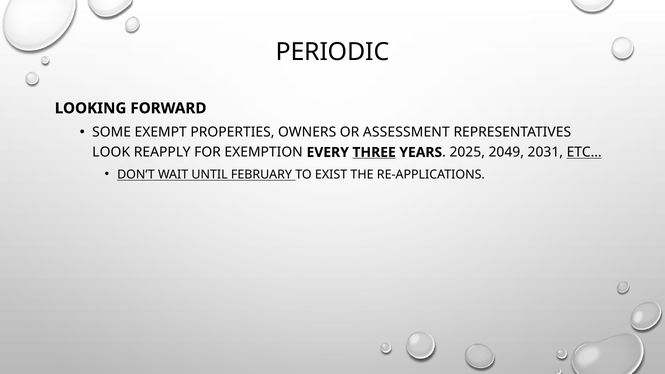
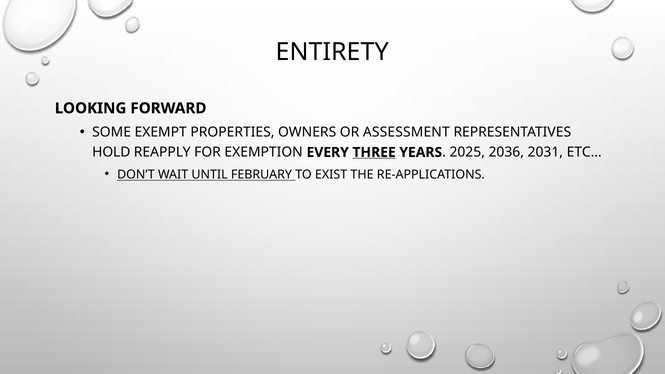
PERIODIC: PERIODIC -> ENTIRETY
LOOK: LOOK -> HOLD
2049: 2049 -> 2036
ETC… underline: present -> none
